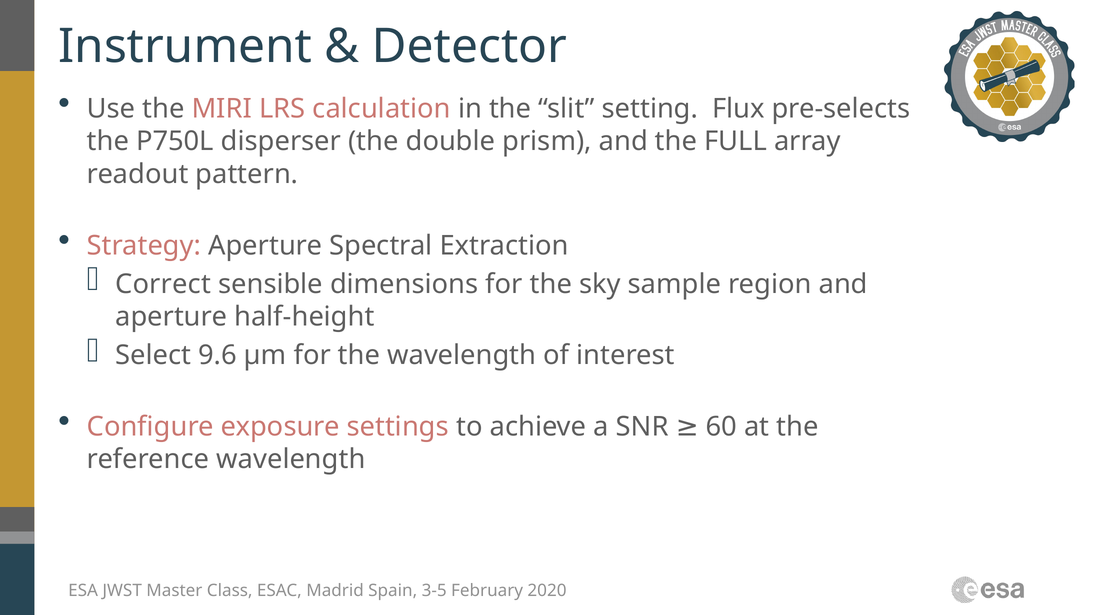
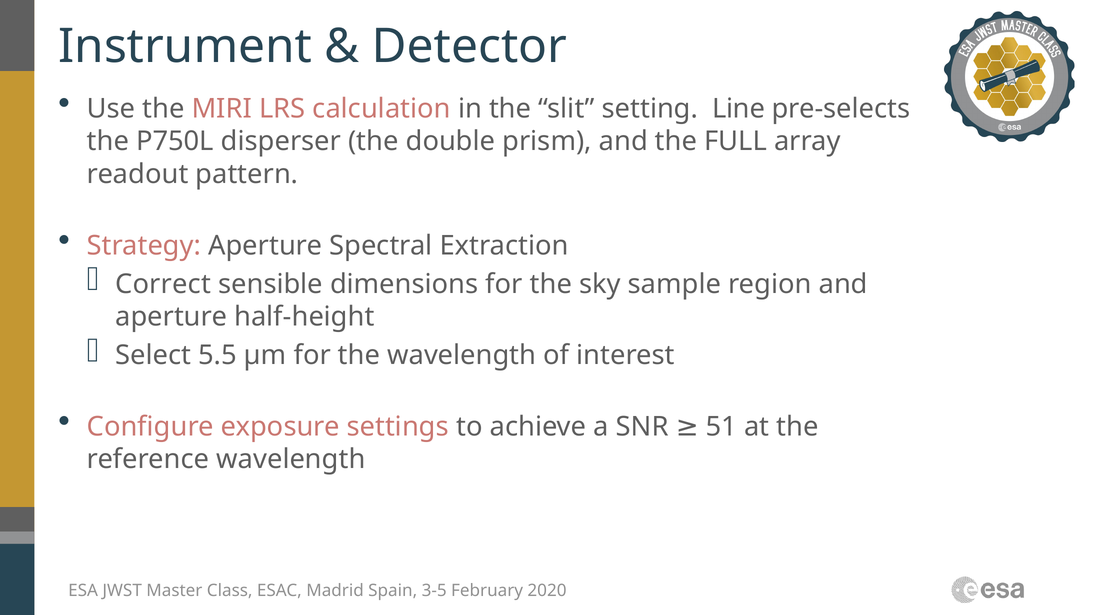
Flux: Flux -> Line
9.6: 9.6 -> 5.5
60: 60 -> 51
